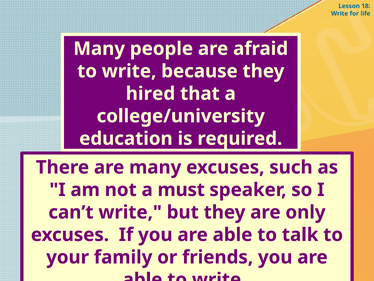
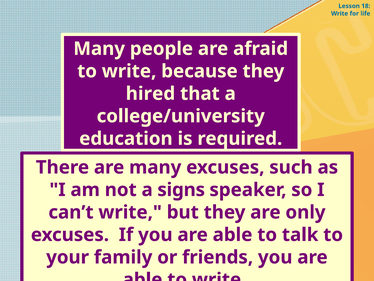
must: must -> signs
